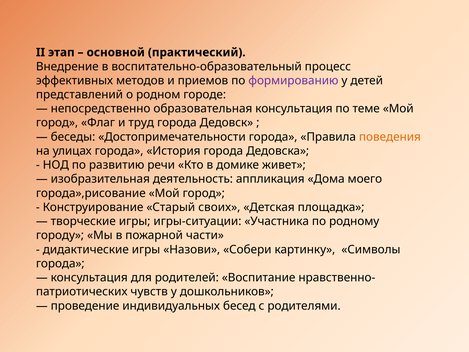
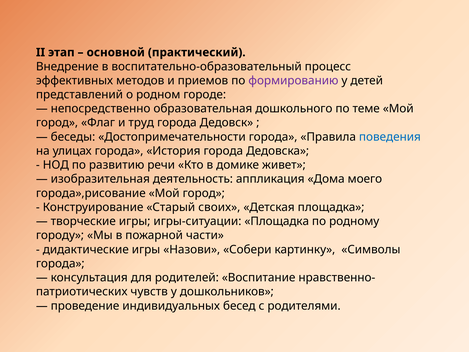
образовательная консультация: консультация -> дошкольного
поведения colour: orange -> blue
игры-ситуации Участника: Участника -> Площадка
